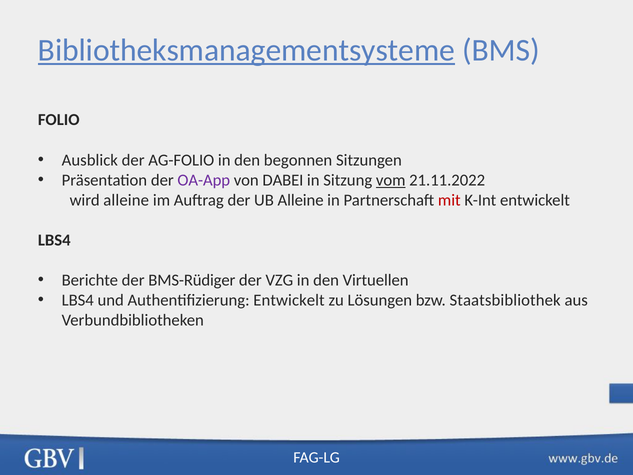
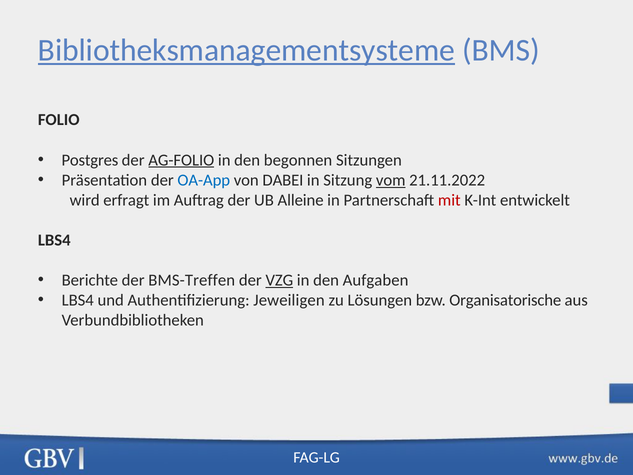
Ausblick: Ausblick -> Postgres
AG-FOLIO underline: none -> present
OA-App colour: purple -> blue
wird alleine: alleine -> erfragt
BMS-Rüdiger: BMS-Rüdiger -> BMS-Treffen
VZG underline: none -> present
Virtuellen: Virtuellen -> Aufgaben
Authentifizierung Entwickelt: Entwickelt -> Jeweiligen
Staatsbibliothek: Staatsbibliothek -> Organisatorische
